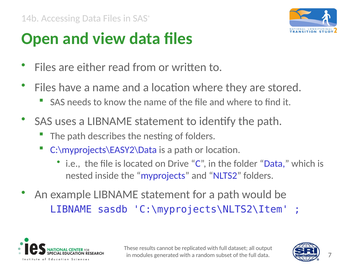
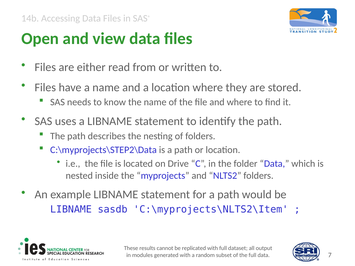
C:\myprojects\EASY2\Data: C:\myprojects\EASY2\Data -> C:\myprojects\STEP2\Data
